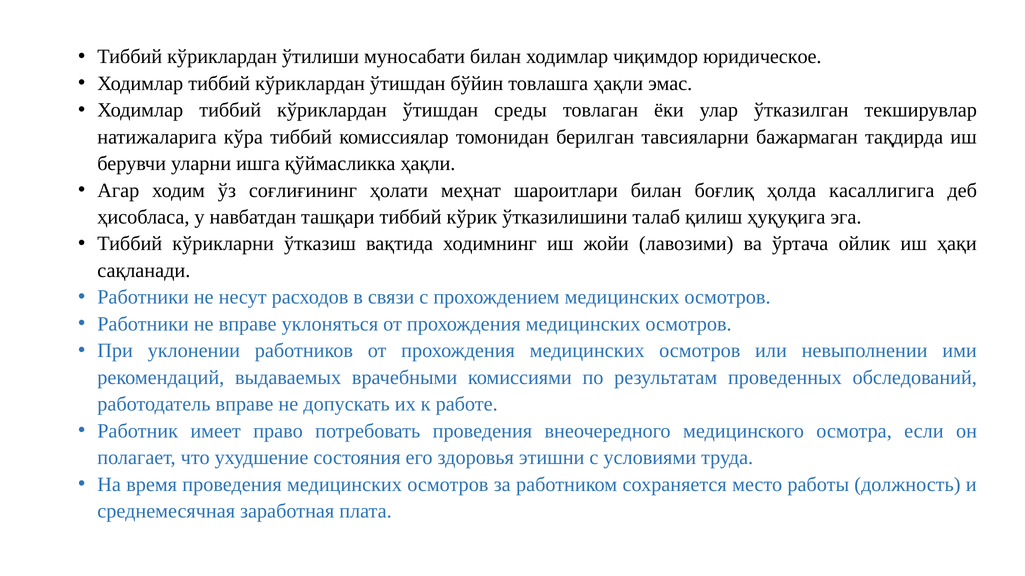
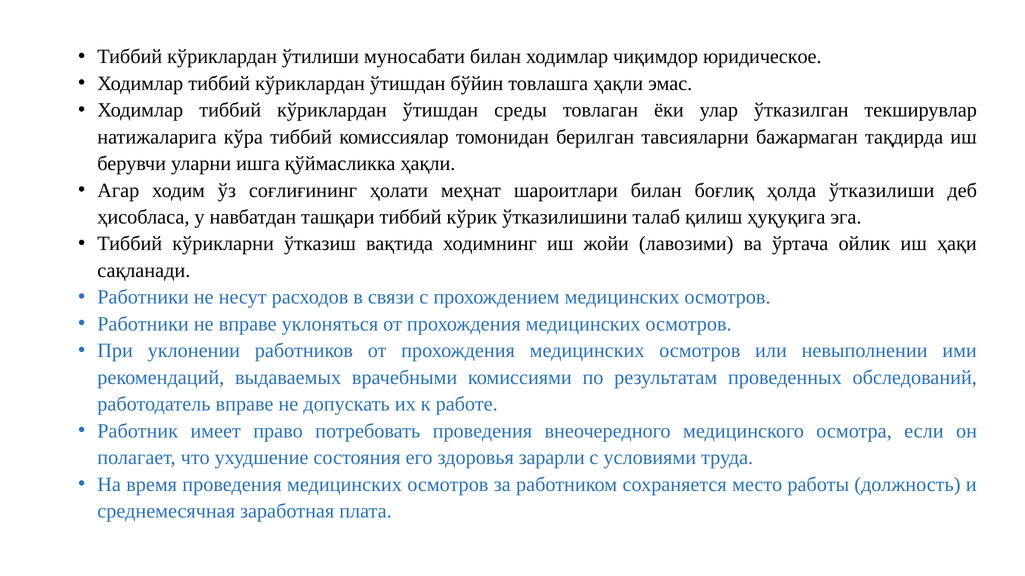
касаллигига: касаллигига -> ўтказилиши
этишни: этишни -> зарарли
